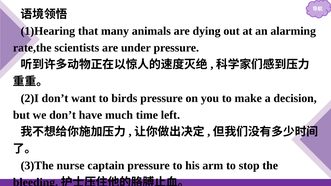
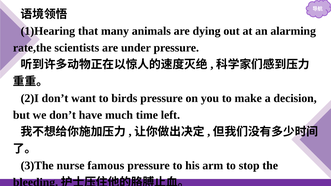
captain: captain -> famous
